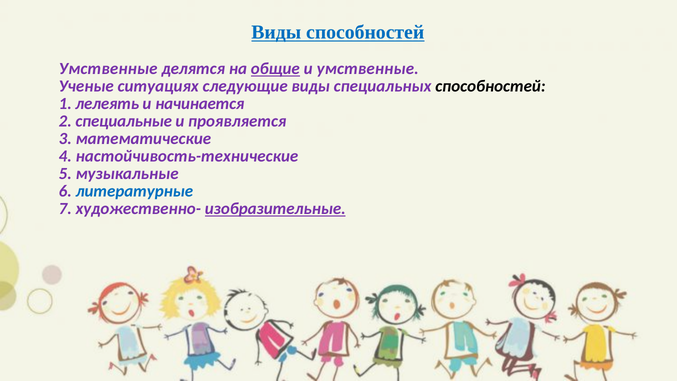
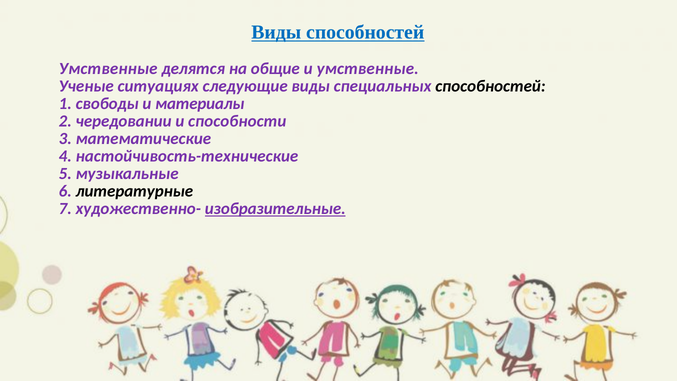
общие underline: present -> none
лелеять: лелеять -> свободы
начинается: начинается -> материалы
специальные: специальные -> чередовании
проявляется: проявляется -> способности
литературные colour: blue -> black
